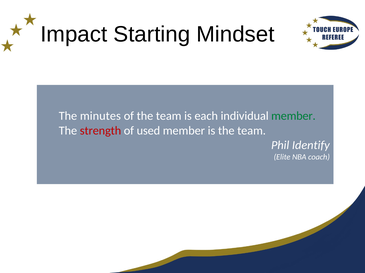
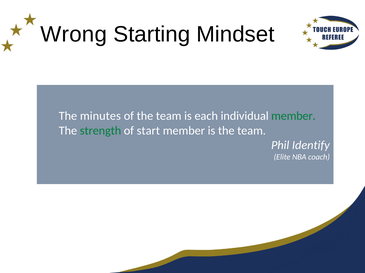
Impact: Impact -> Wrong
strength colour: red -> green
used: used -> start
